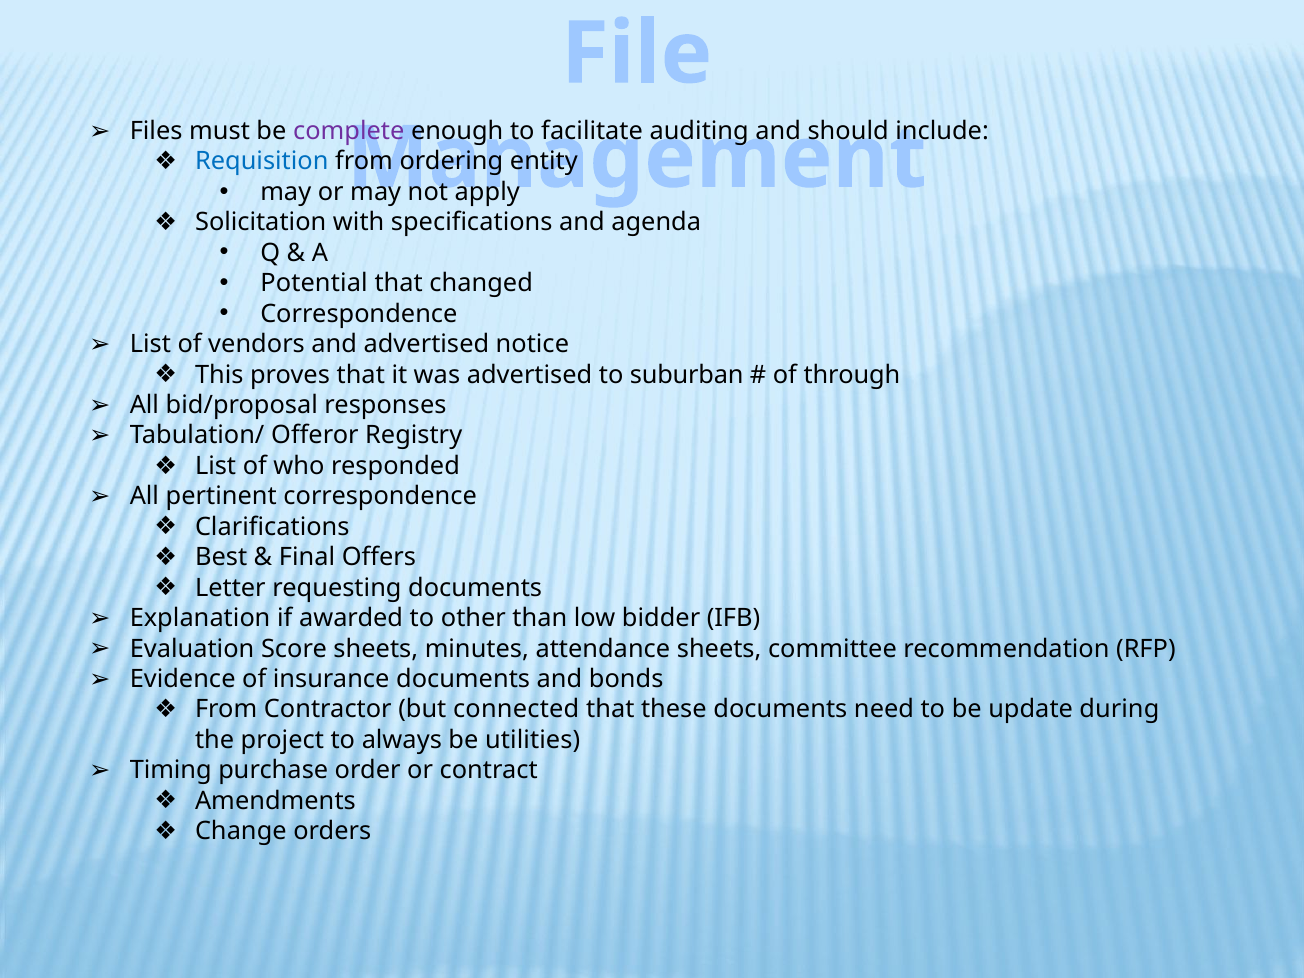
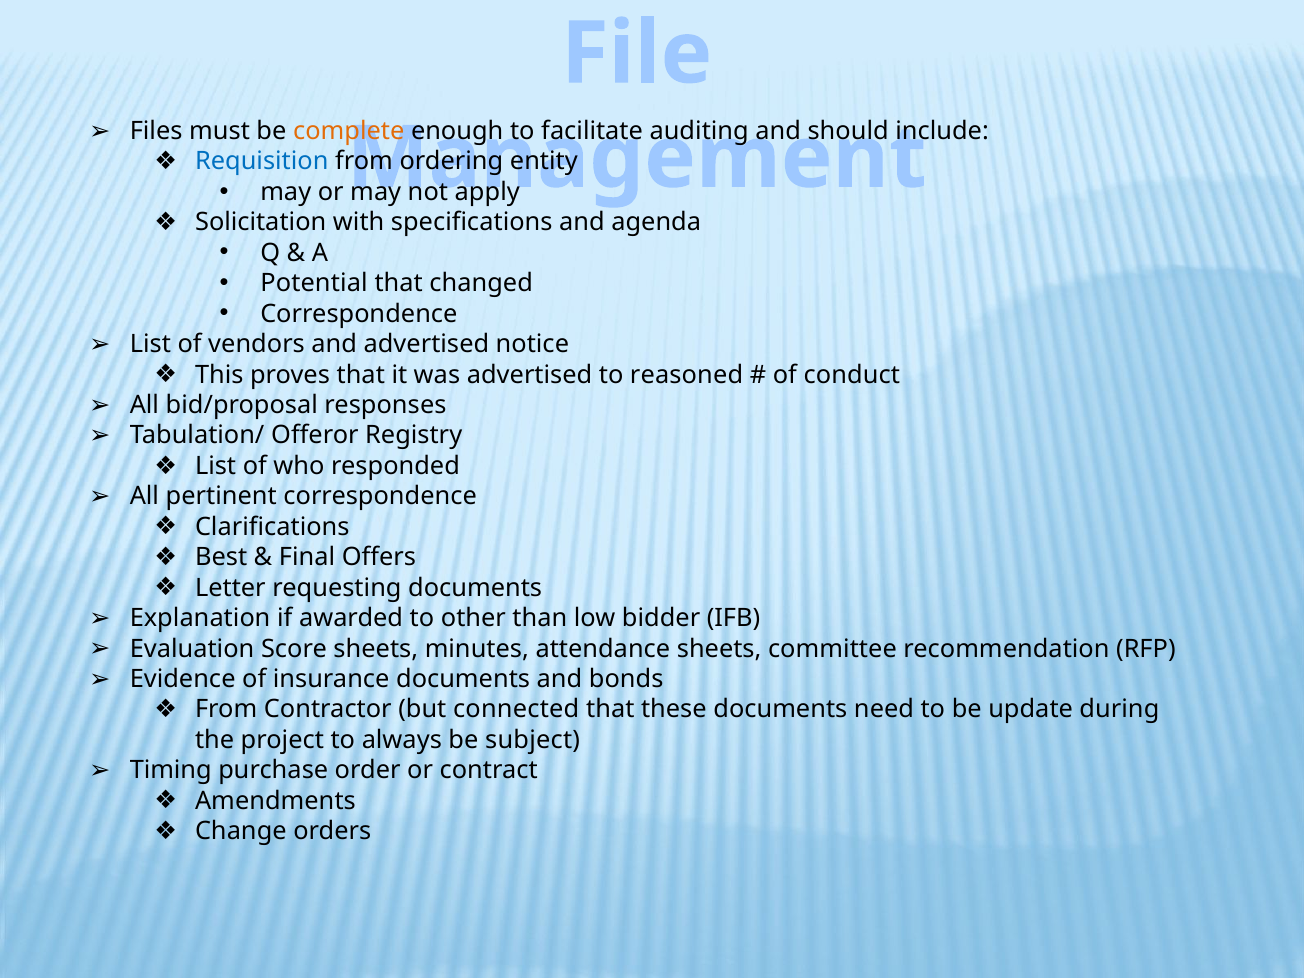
complete colour: purple -> orange
suburban: suburban -> reasoned
through: through -> conduct
utilities: utilities -> subject
